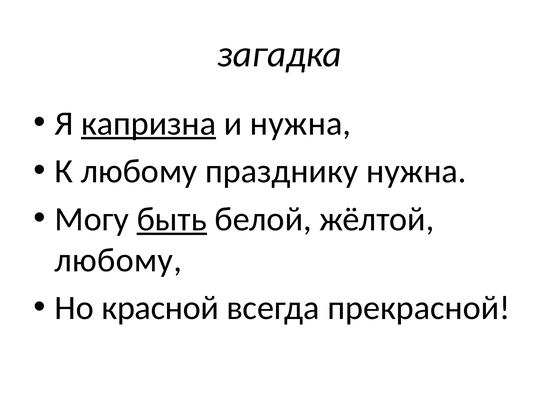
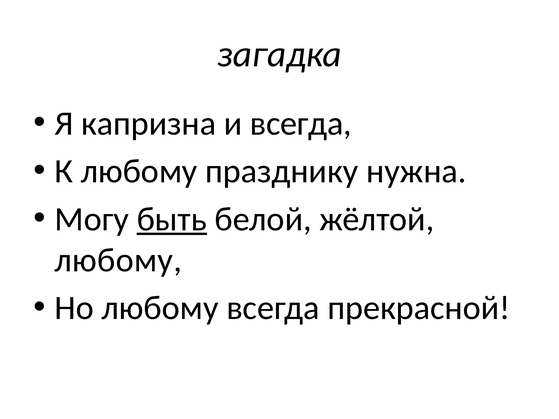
капризна underline: present -> none
и нужна: нужна -> всегда
Но красной: красной -> любому
